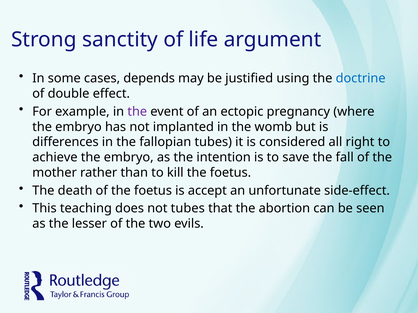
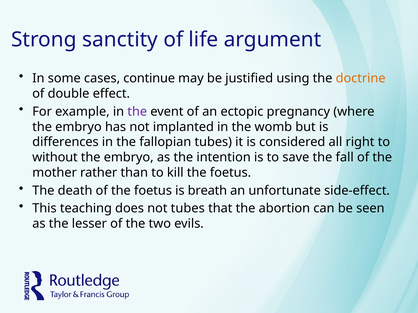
depends: depends -> continue
doctrine colour: blue -> orange
achieve: achieve -> without
accept: accept -> breath
